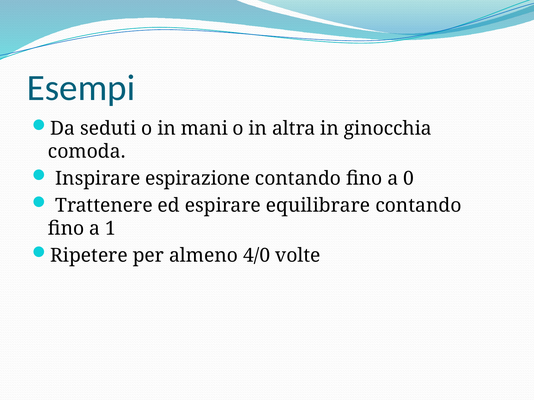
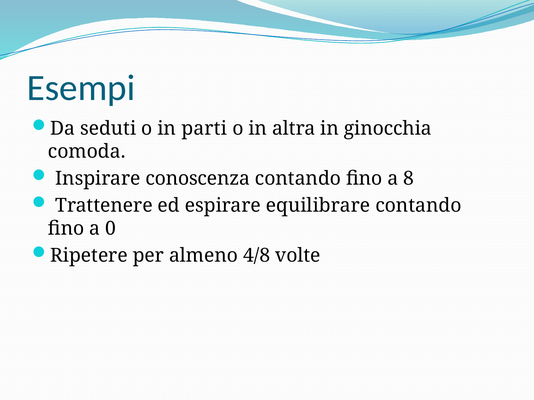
mani: mani -> parti
espirazione: espirazione -> conoscenza
0: 0 -> 8
1: 1 -> 0
4/0: 4/0 -> 4/8
